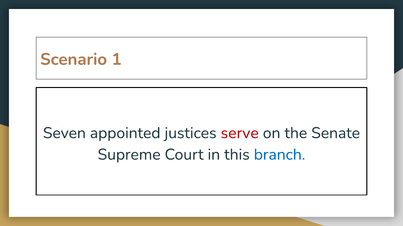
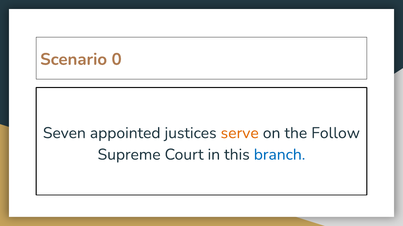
1: 1 -> 0
serve colour: red -> orange
Senate: Senate -> Follow
